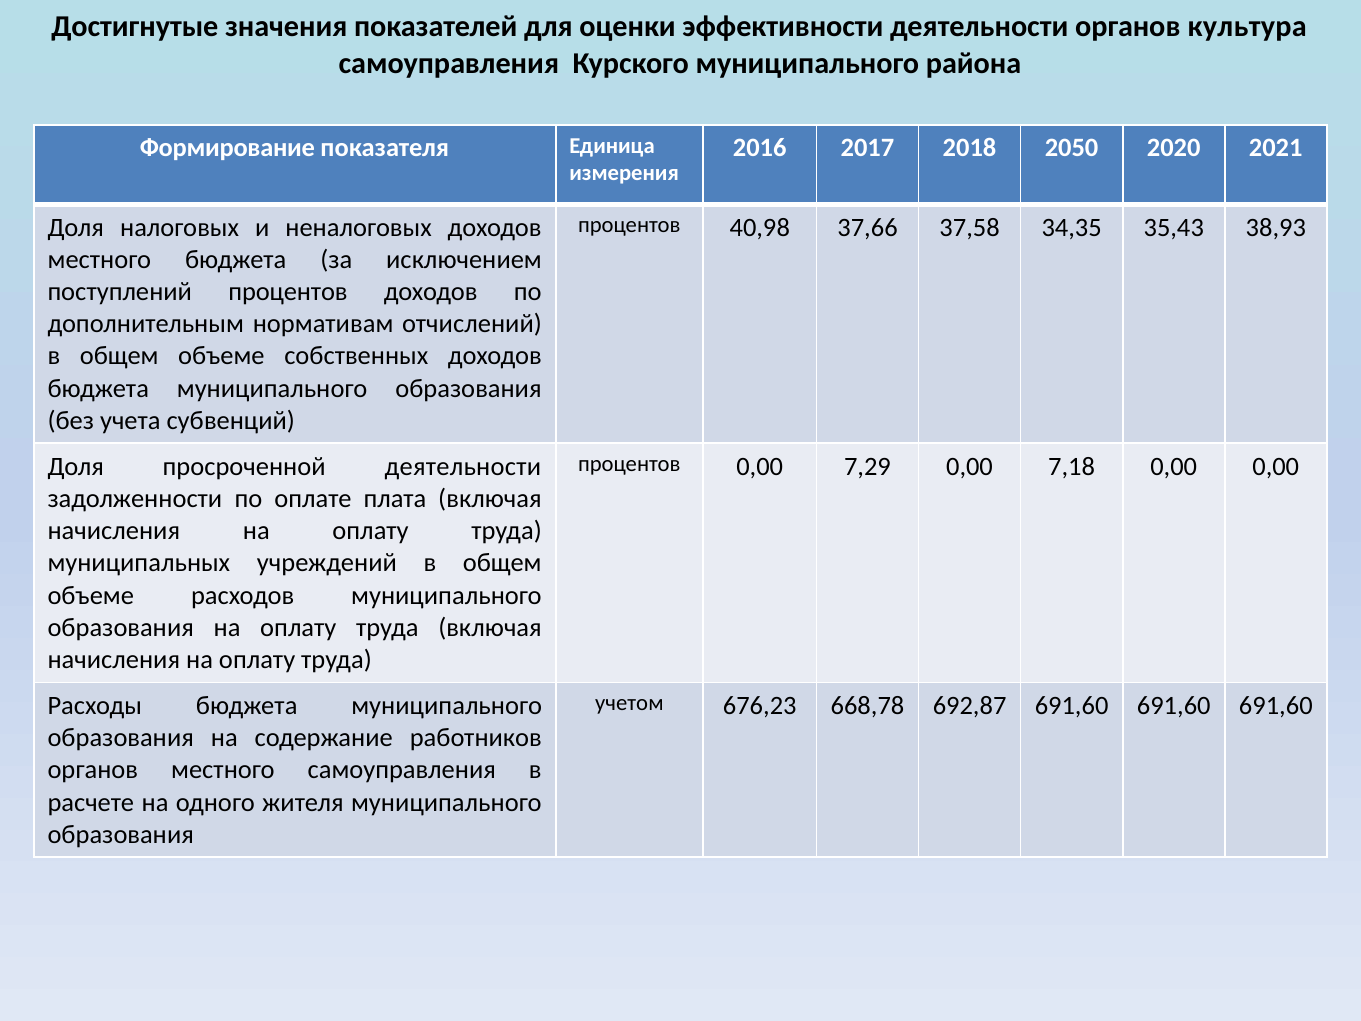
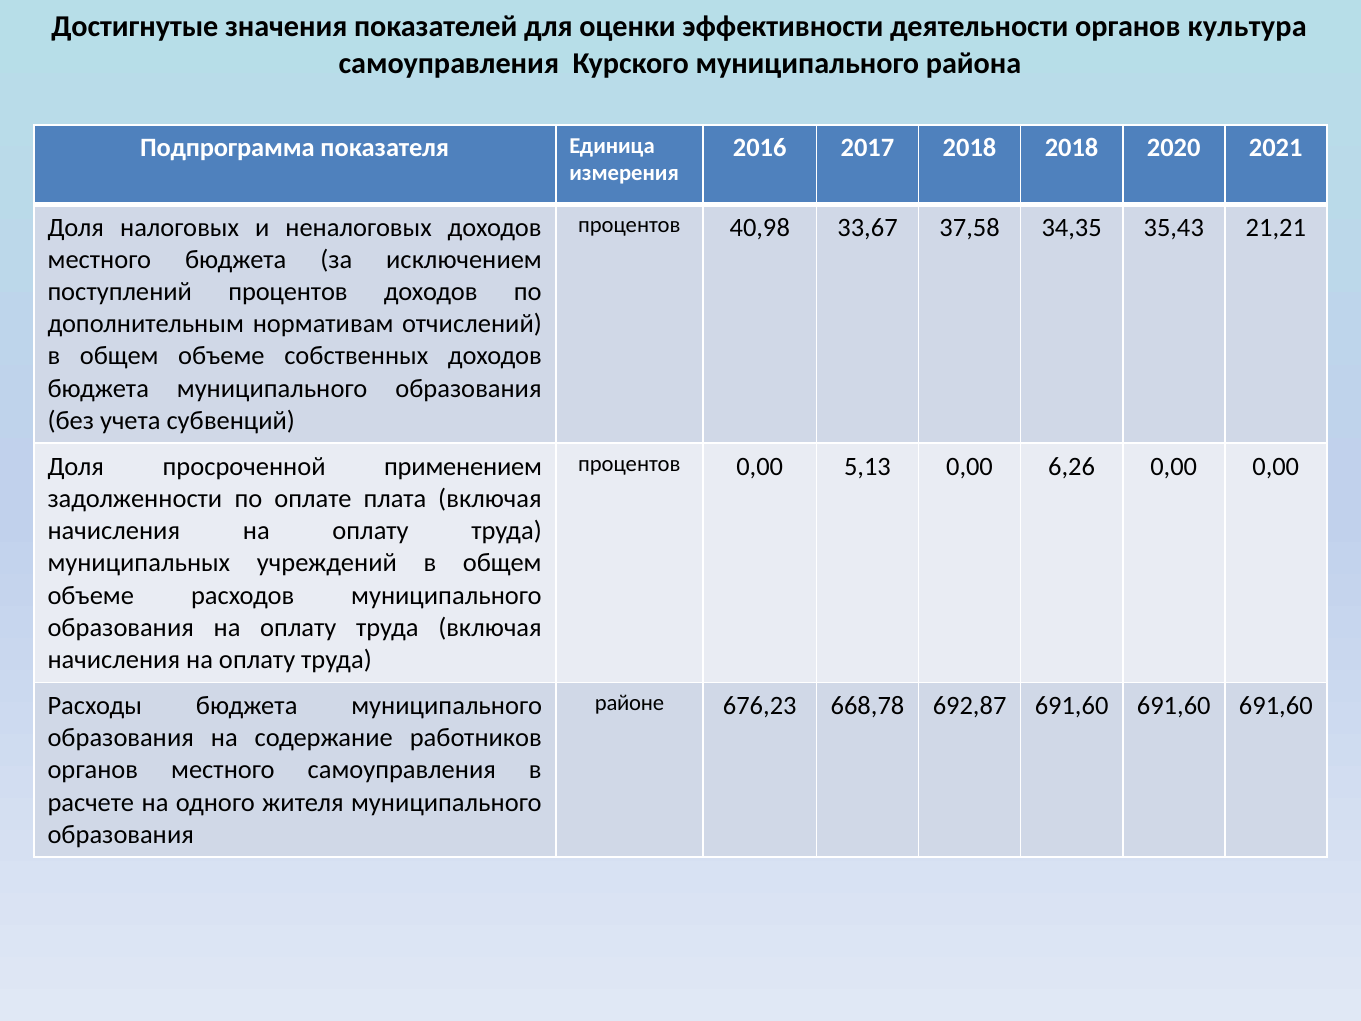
Формирование: Формирование -> Подпрограмма
2018 2050: 2050 -> 2018
37,66: 37,66 -> 33,67
38,93: 38,93 -> 21,21
7,29: 7,29 -> 5,13
7,18: 7,18 -> 6,26
просроченной деятельности: деятельности -> применением
учетом: учетом -> районе
